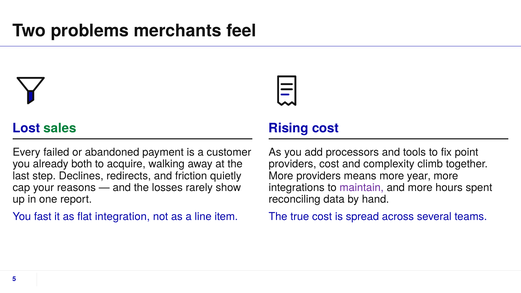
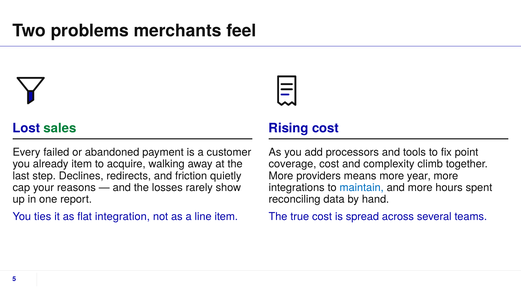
already both: both -> item
providers at (292, 164): providers -> coverage
maintain colour: purple -> blue
fast: fast -> ties
